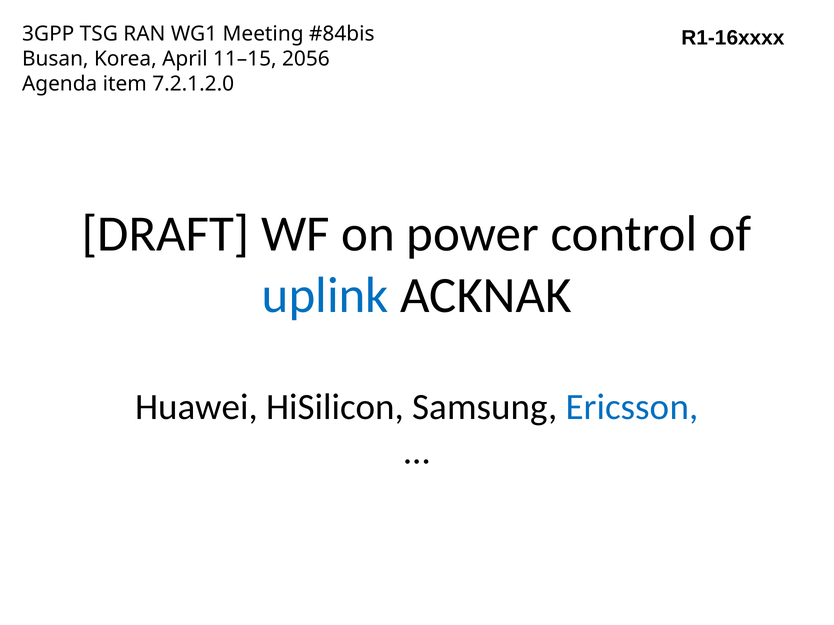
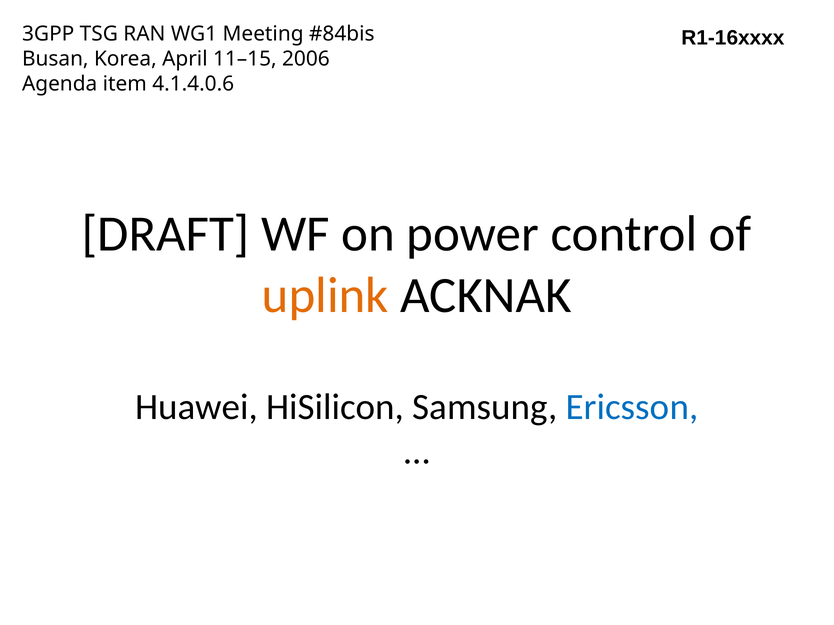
2056: 2056 -> 2006
7.2.1.2.0: 7.2.1.2.0 -> 4.1.4.0.6
uplink colour: blue -> orange
